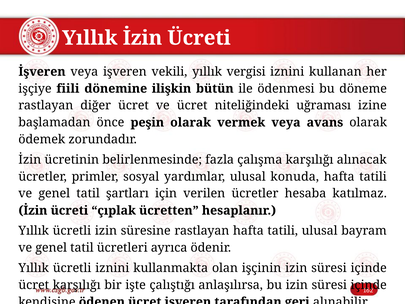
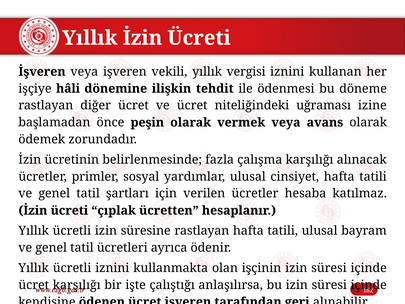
fiili: fiili -> hâli
bütün: bütün -> tehdit
konuda: konuda -> cinsiyet
